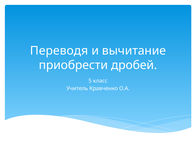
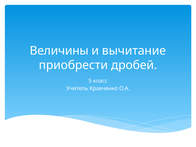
Переводя: Переводя -> Величины
